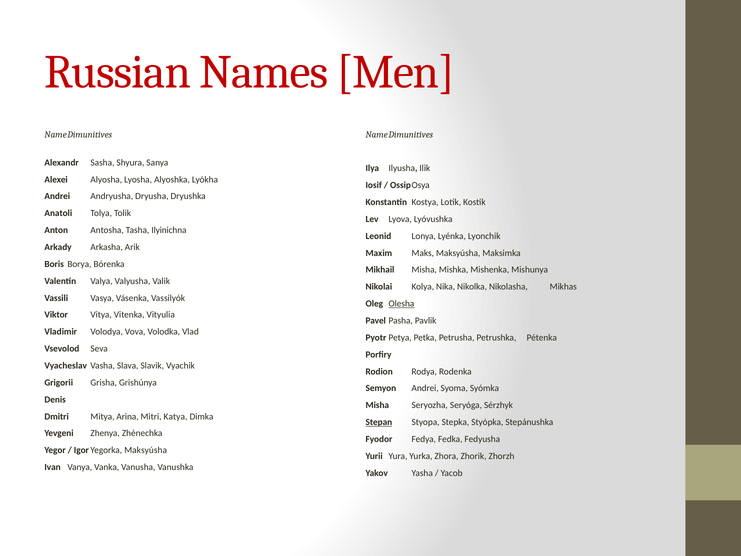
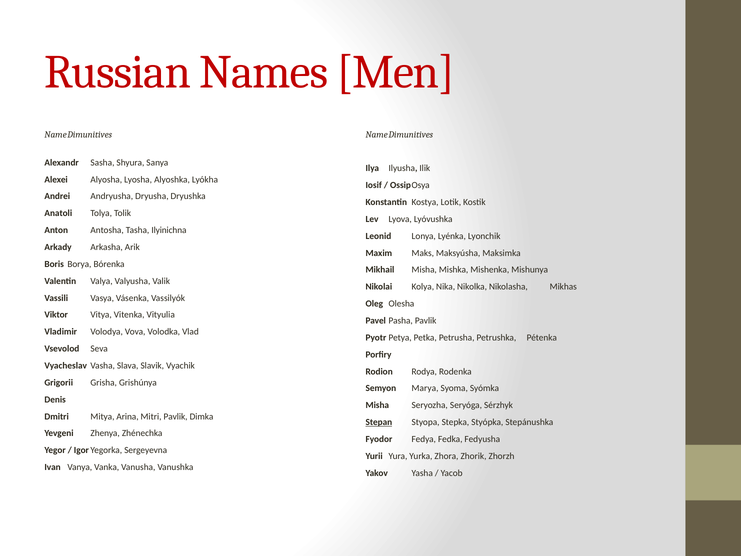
Olesha underline: present -> none
Semyon Andrei: Andrei -> Marya
Mitri Katya: Katya -> Pavlik
Maksyúsha at (146, 450): Maksyúsha -> Sergeyevna
